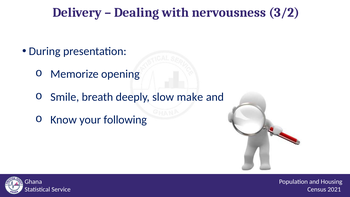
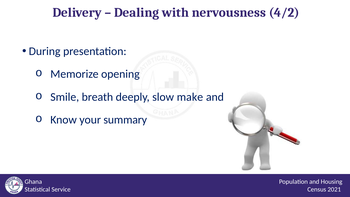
3/2: 3/2 -> 4/2
following: following -> summary
